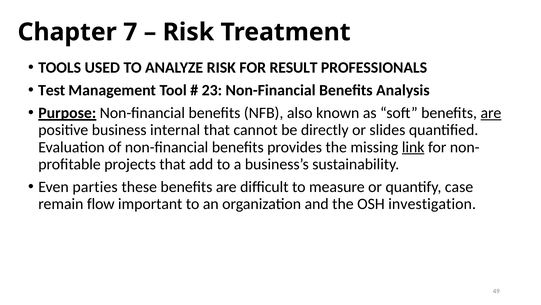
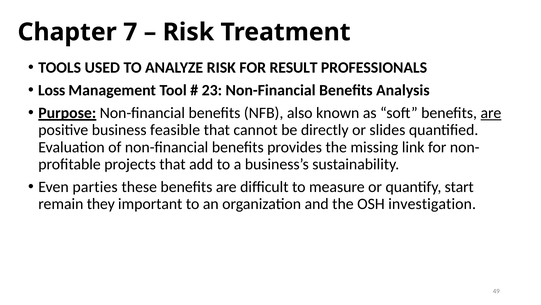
Test: Test -> Loss
internal: internal -> feasible
link underline: present -> none
case: case -> start
flow: flow -> they
